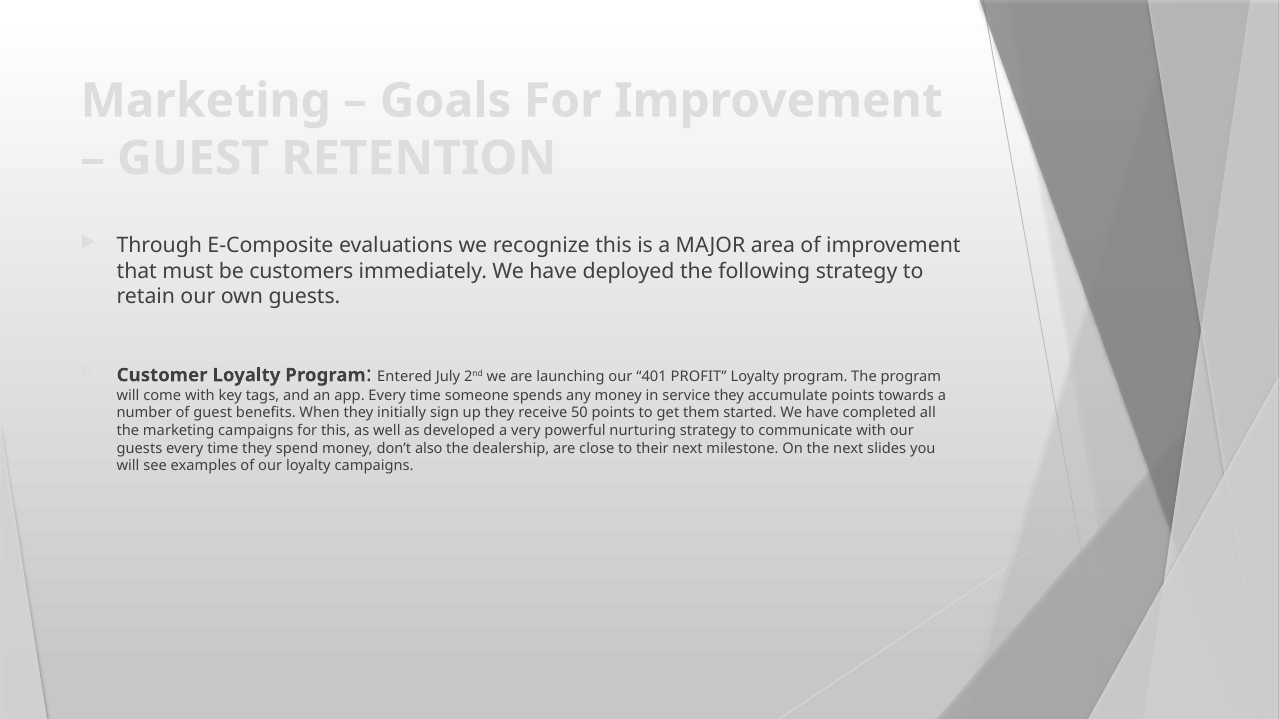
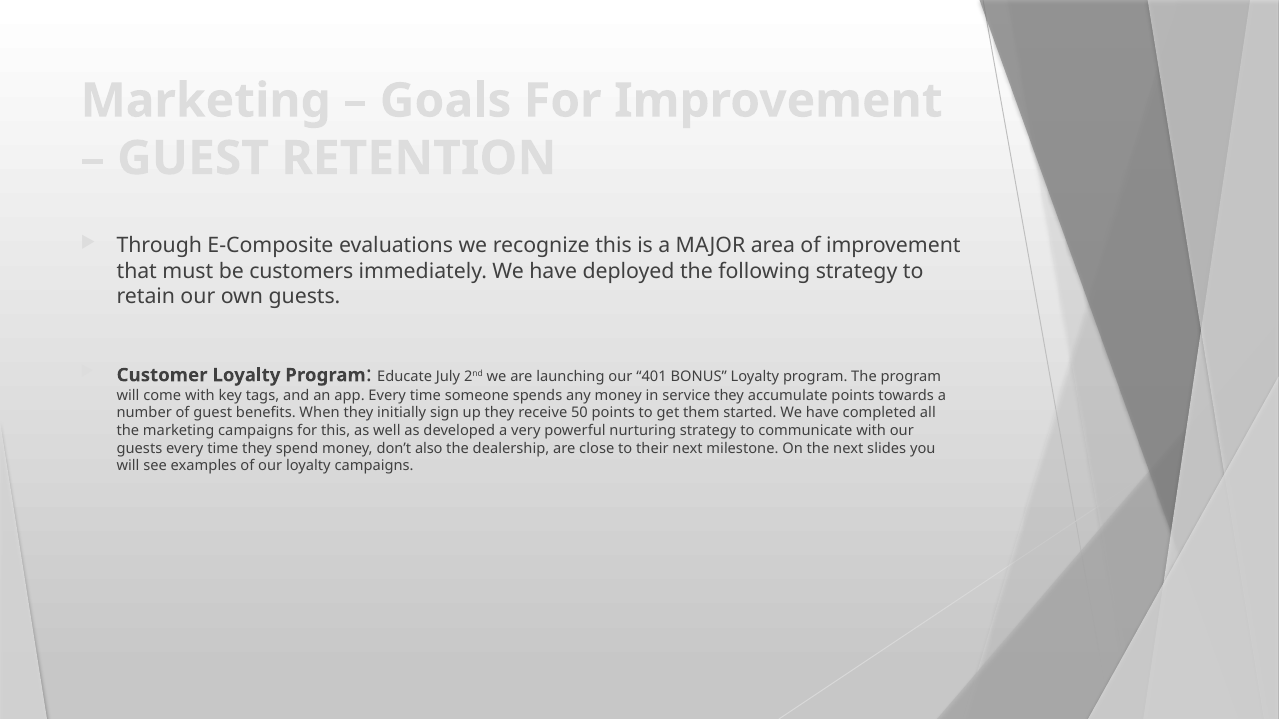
Entered: Entered -> Educate
PROFIT: PROFIT -> BONUS
